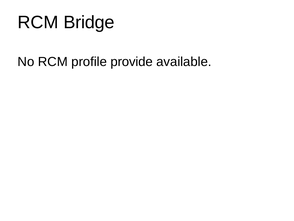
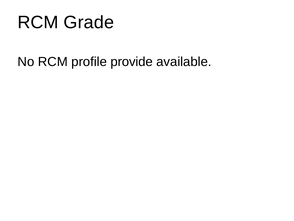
Bridge: Bridge -> Grade
